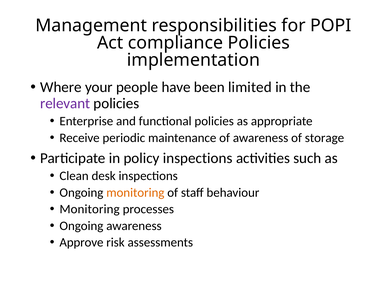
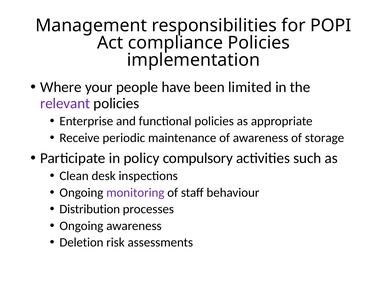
policy inspections: inspections -> compulsory
monitoring at (135, 193) colour: orange -> purple
Monitoring at (90, 209): Monitoring -> Distribution
Approve: Approve -> Deletion
